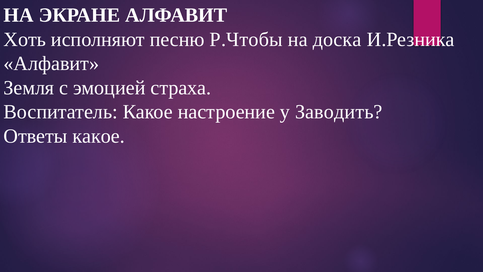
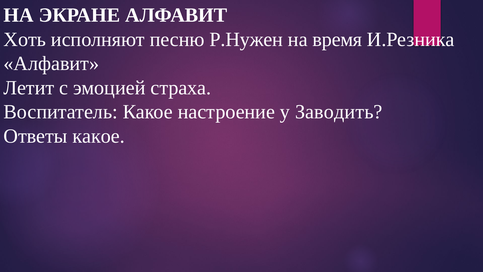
Р.Чтобы: Р.Чтобы -> Р.Нужен
доска: доска -> время
Земля: Земля -> Летит
